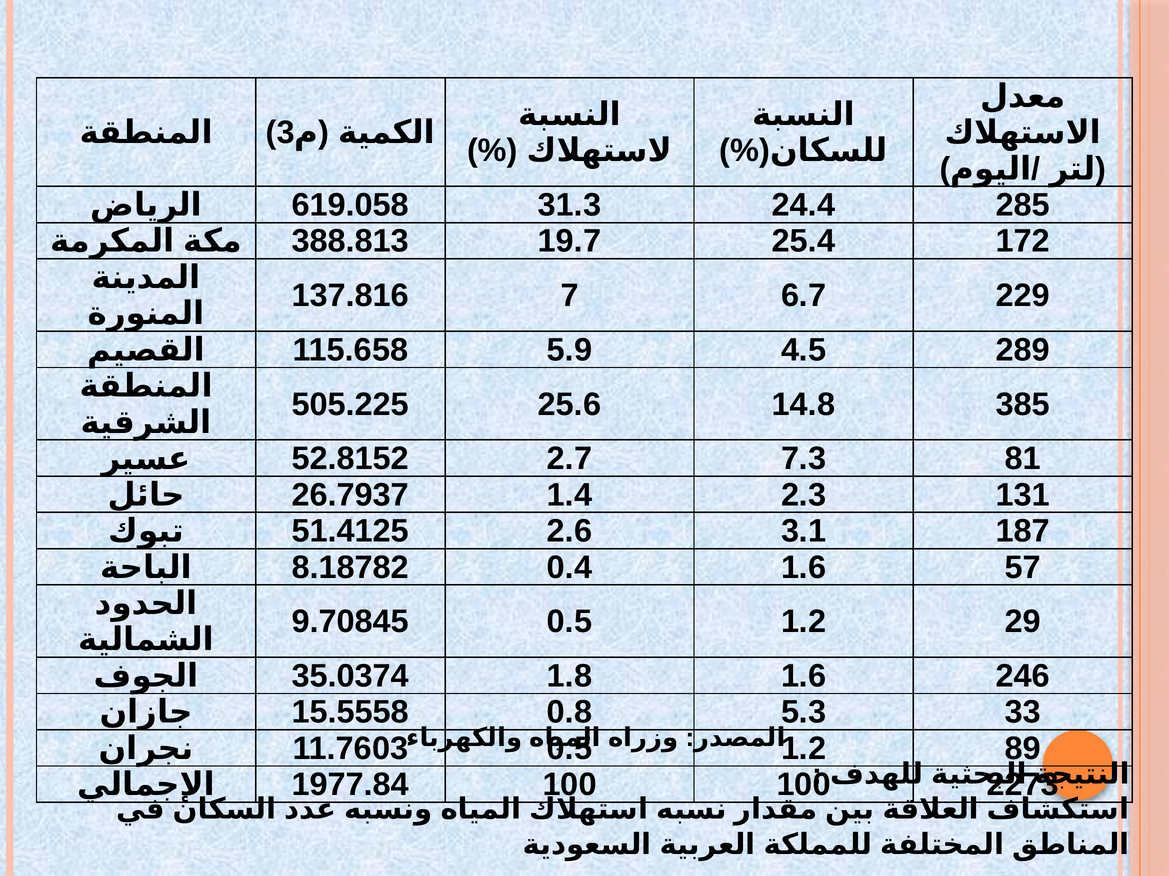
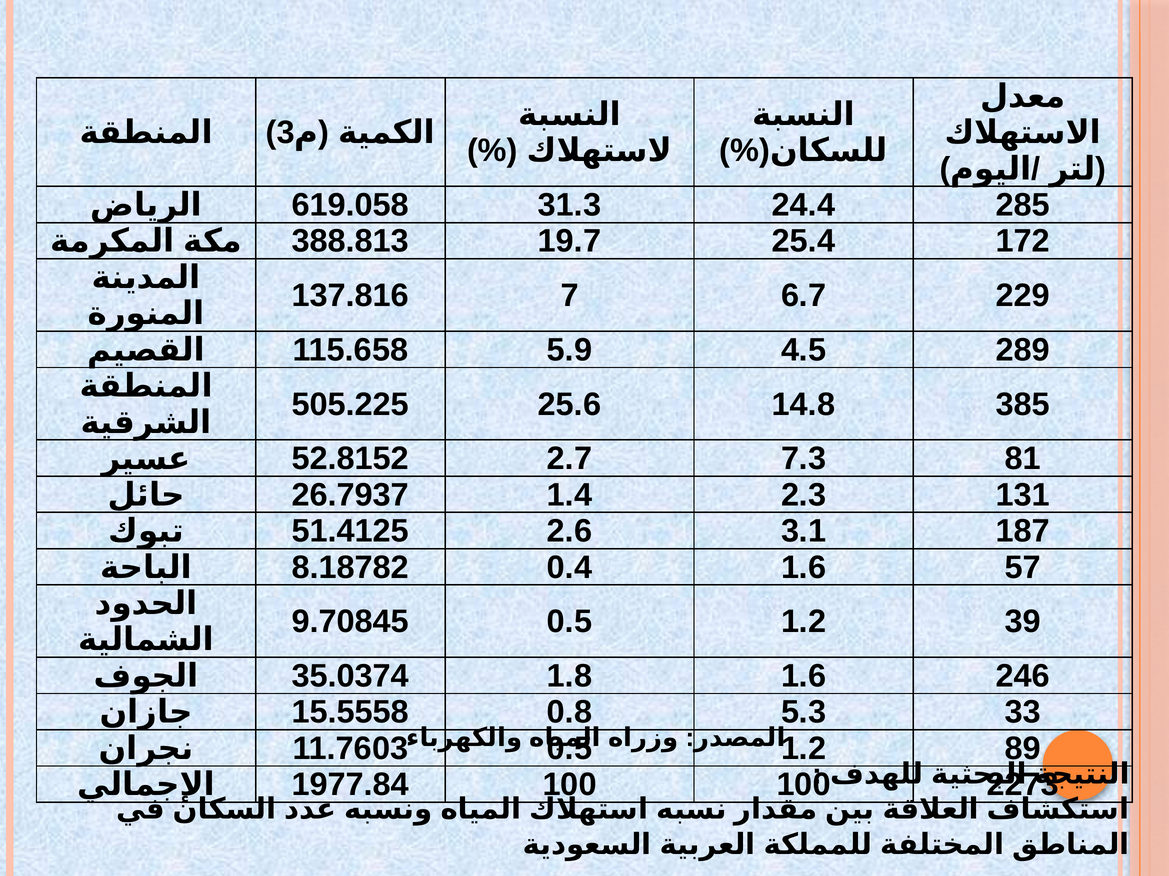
29: 29 -> 39
